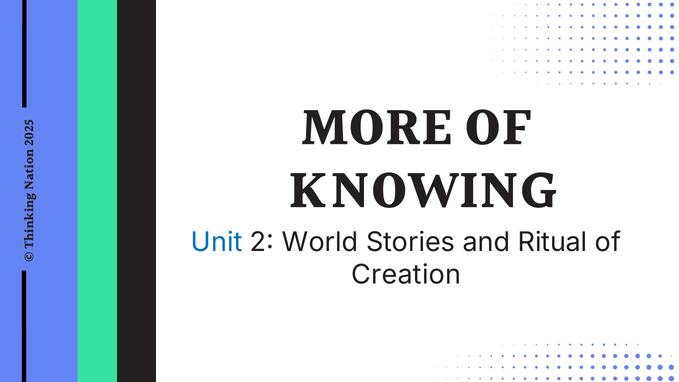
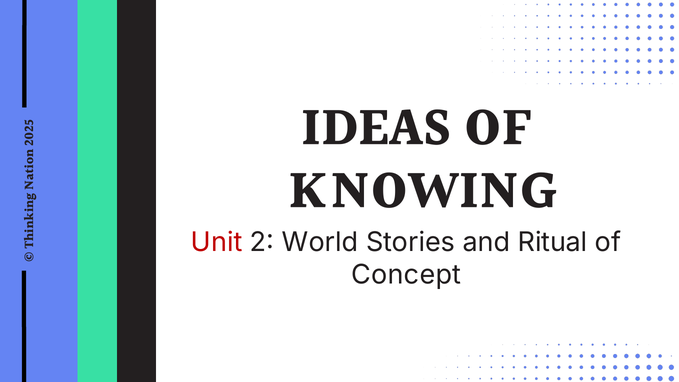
MORE: MORE -> IDEAS
Unit colour: blue -> red
Creation: Creation -> Concept
